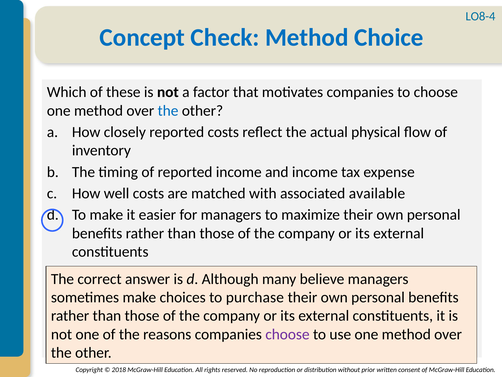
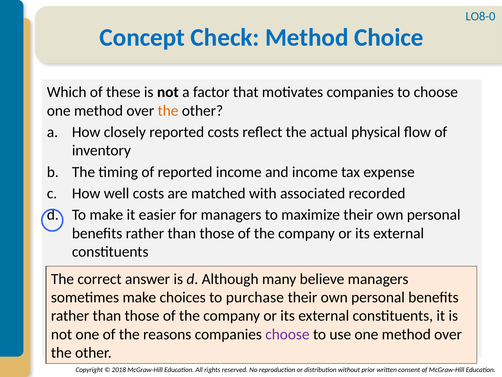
LO8-4: LO8-4 -> LO8-0
the at (168, 110) colour: blue -> orange
available: available -> recorded
